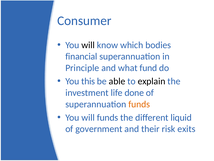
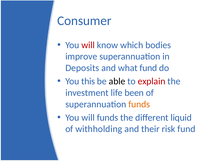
will at (88, 45) colour: black -> red
financial: financial -> improve
Principle: Principle -> Deposits
explain colour: black -> red
done: done -> been
government: government -> withholding
risk exits: exits -> fund
